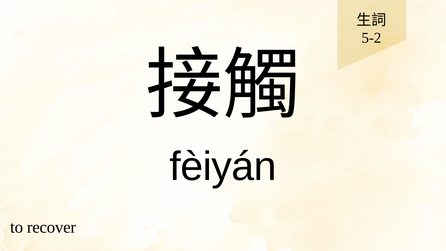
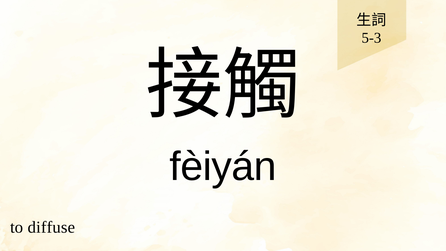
5-2: 5-2 -> 5-3
recover: recover -> diffuse
